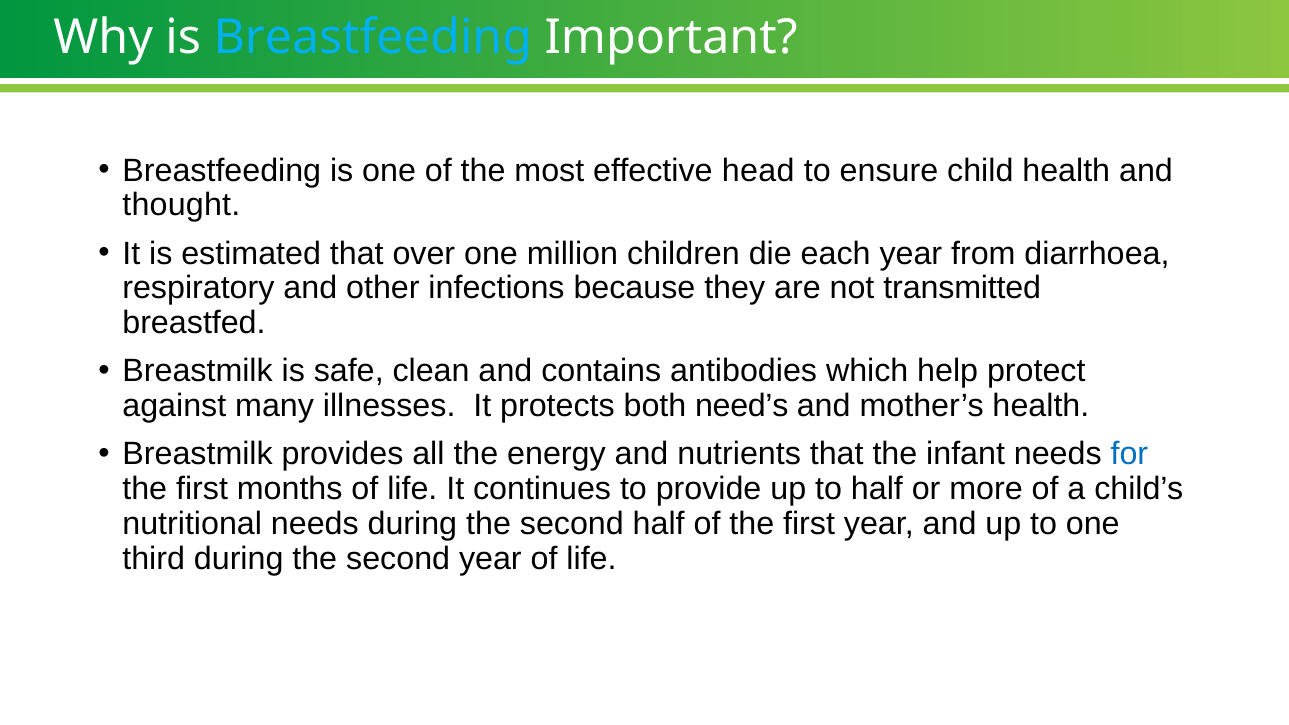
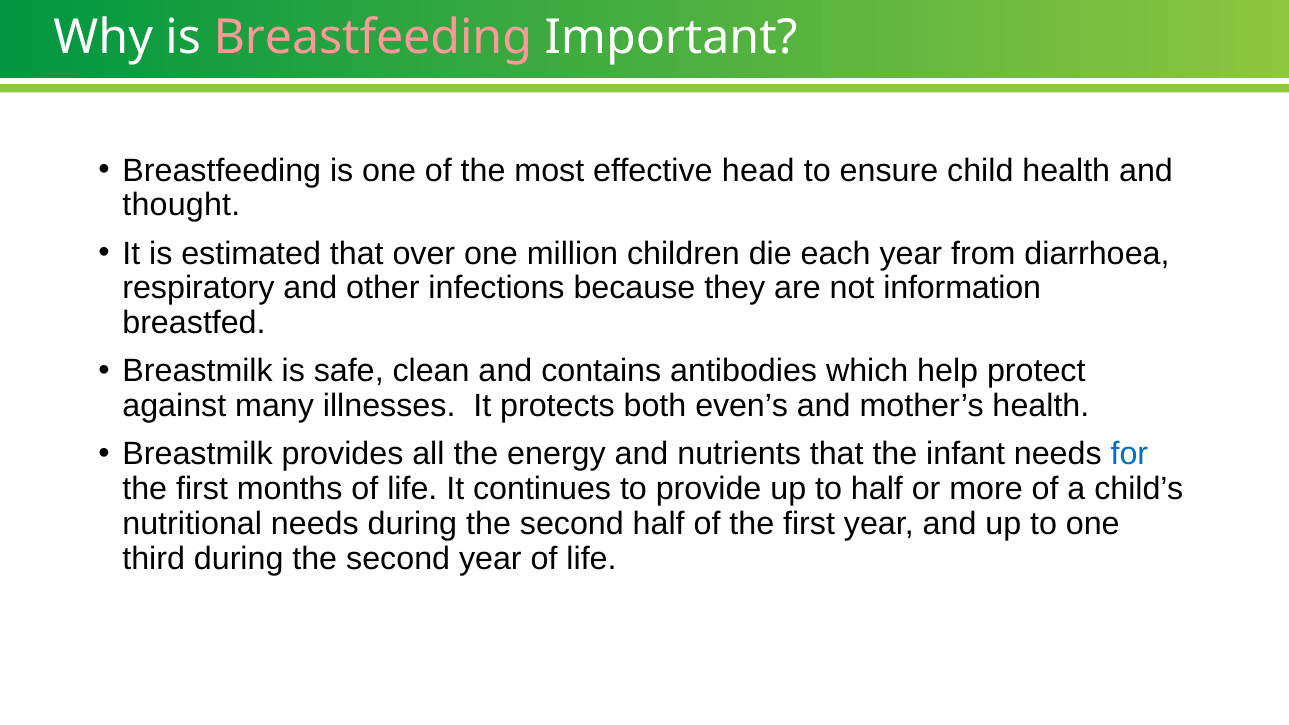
Breastfeeding at (373, 37) colour: light blue -> pink
transmitted: transmitted -> information
need’s: need’s -> even’s
